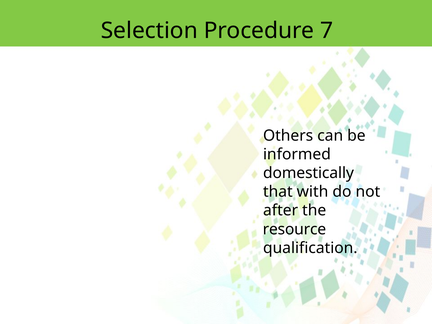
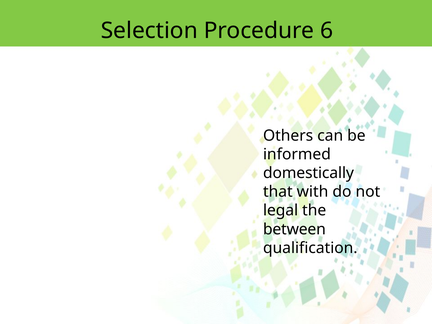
7: 7 -> 6
after: after -> legal
resource: resource -> between
